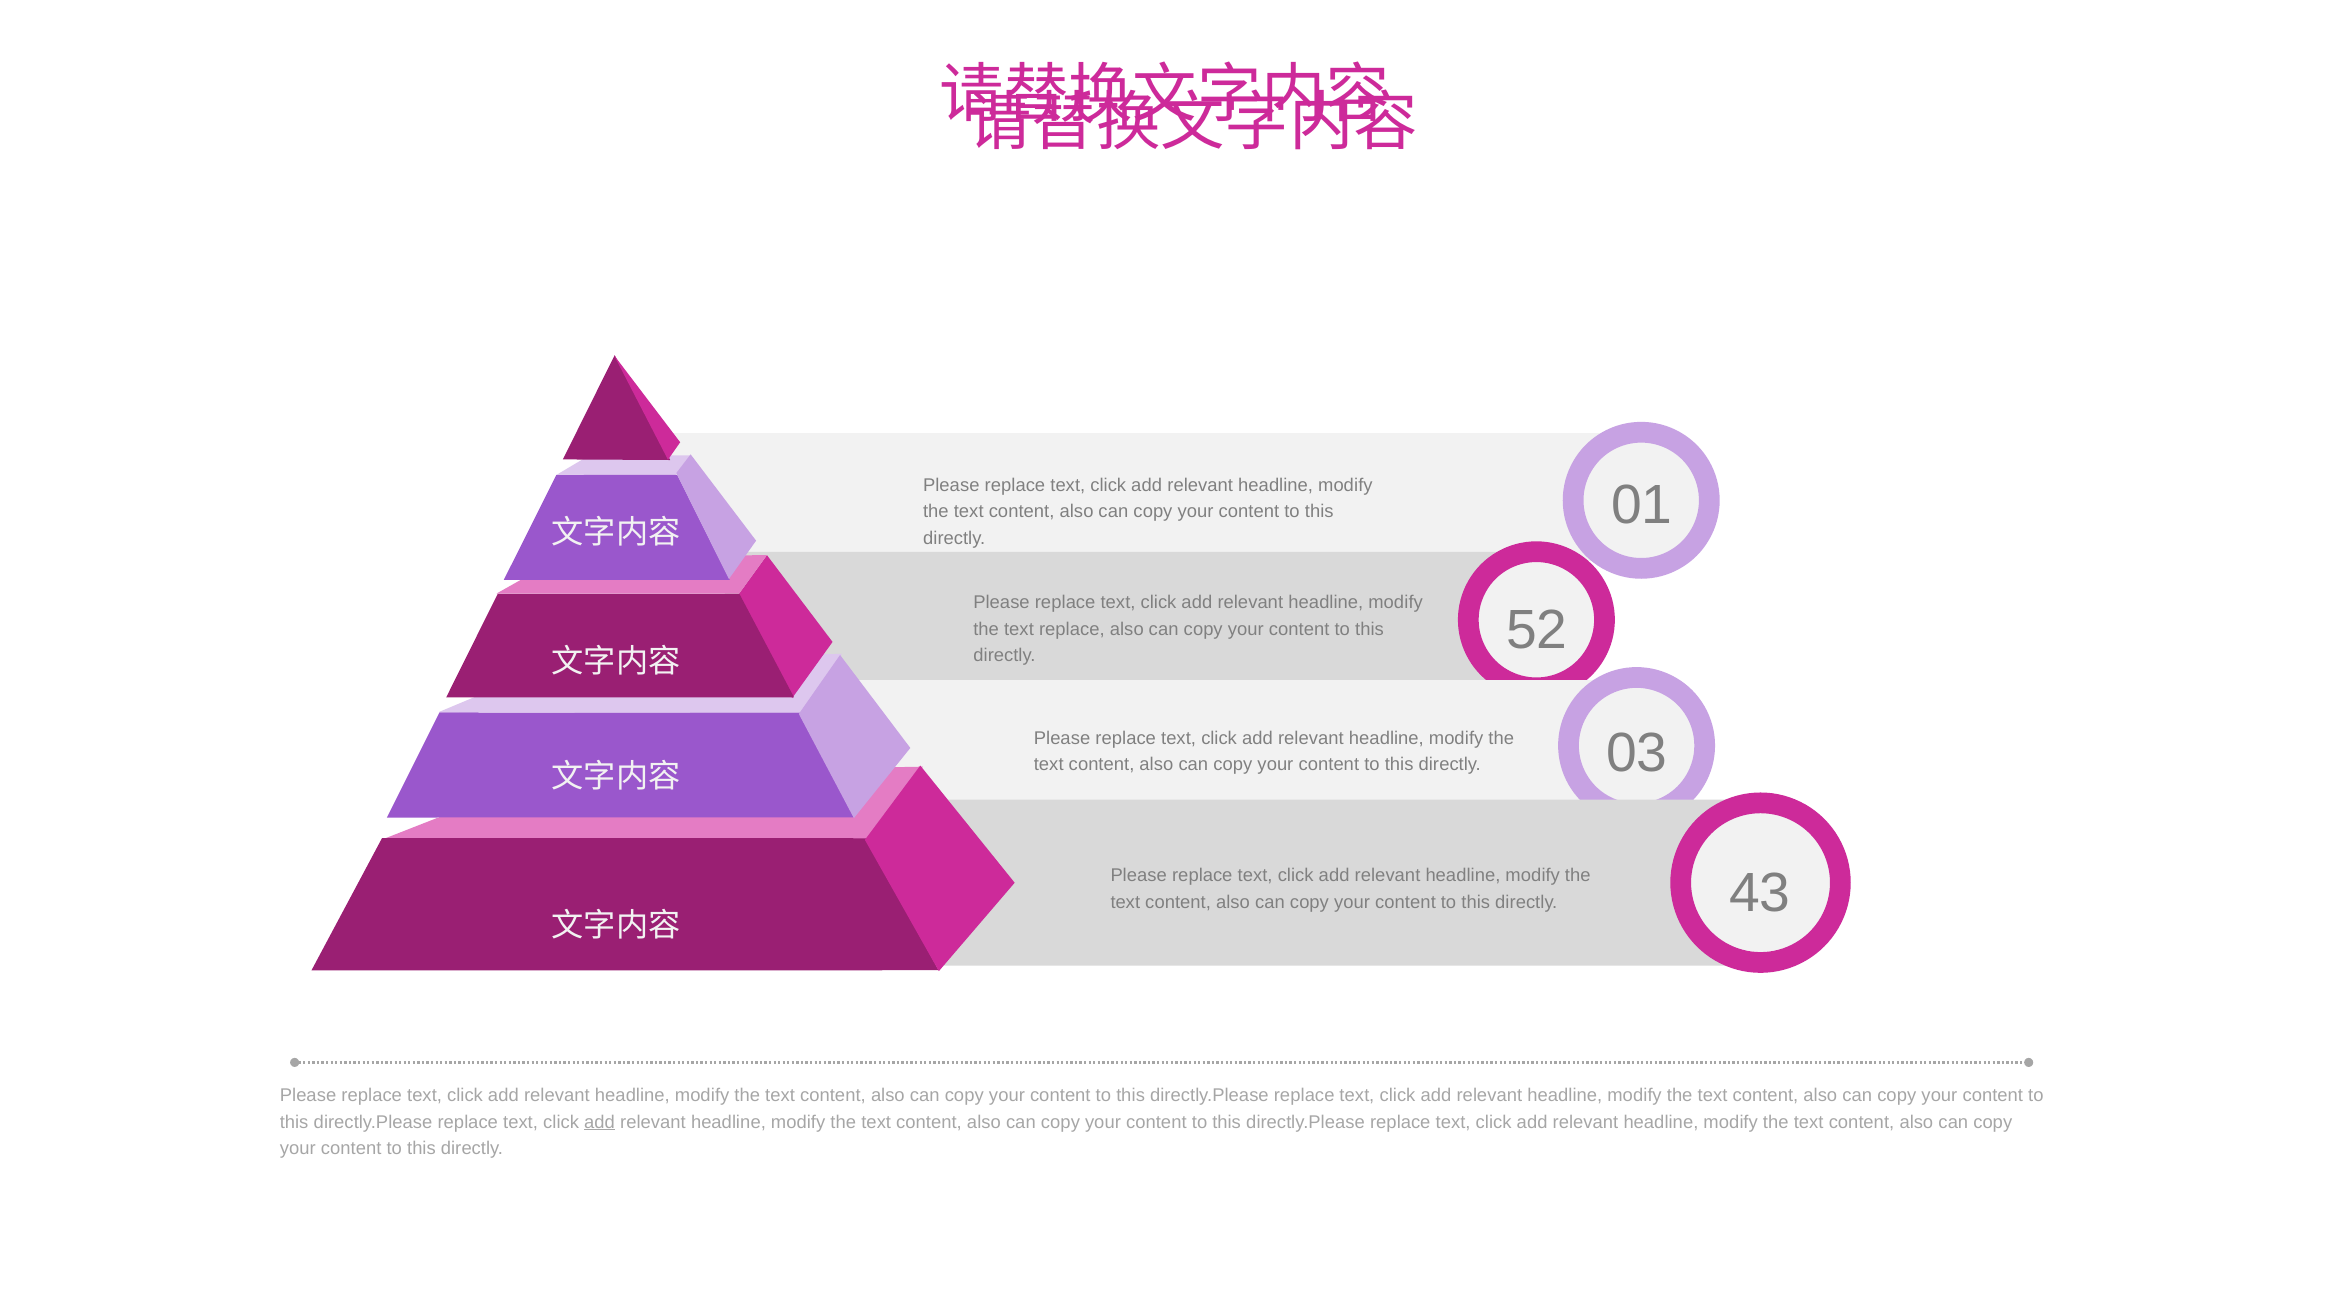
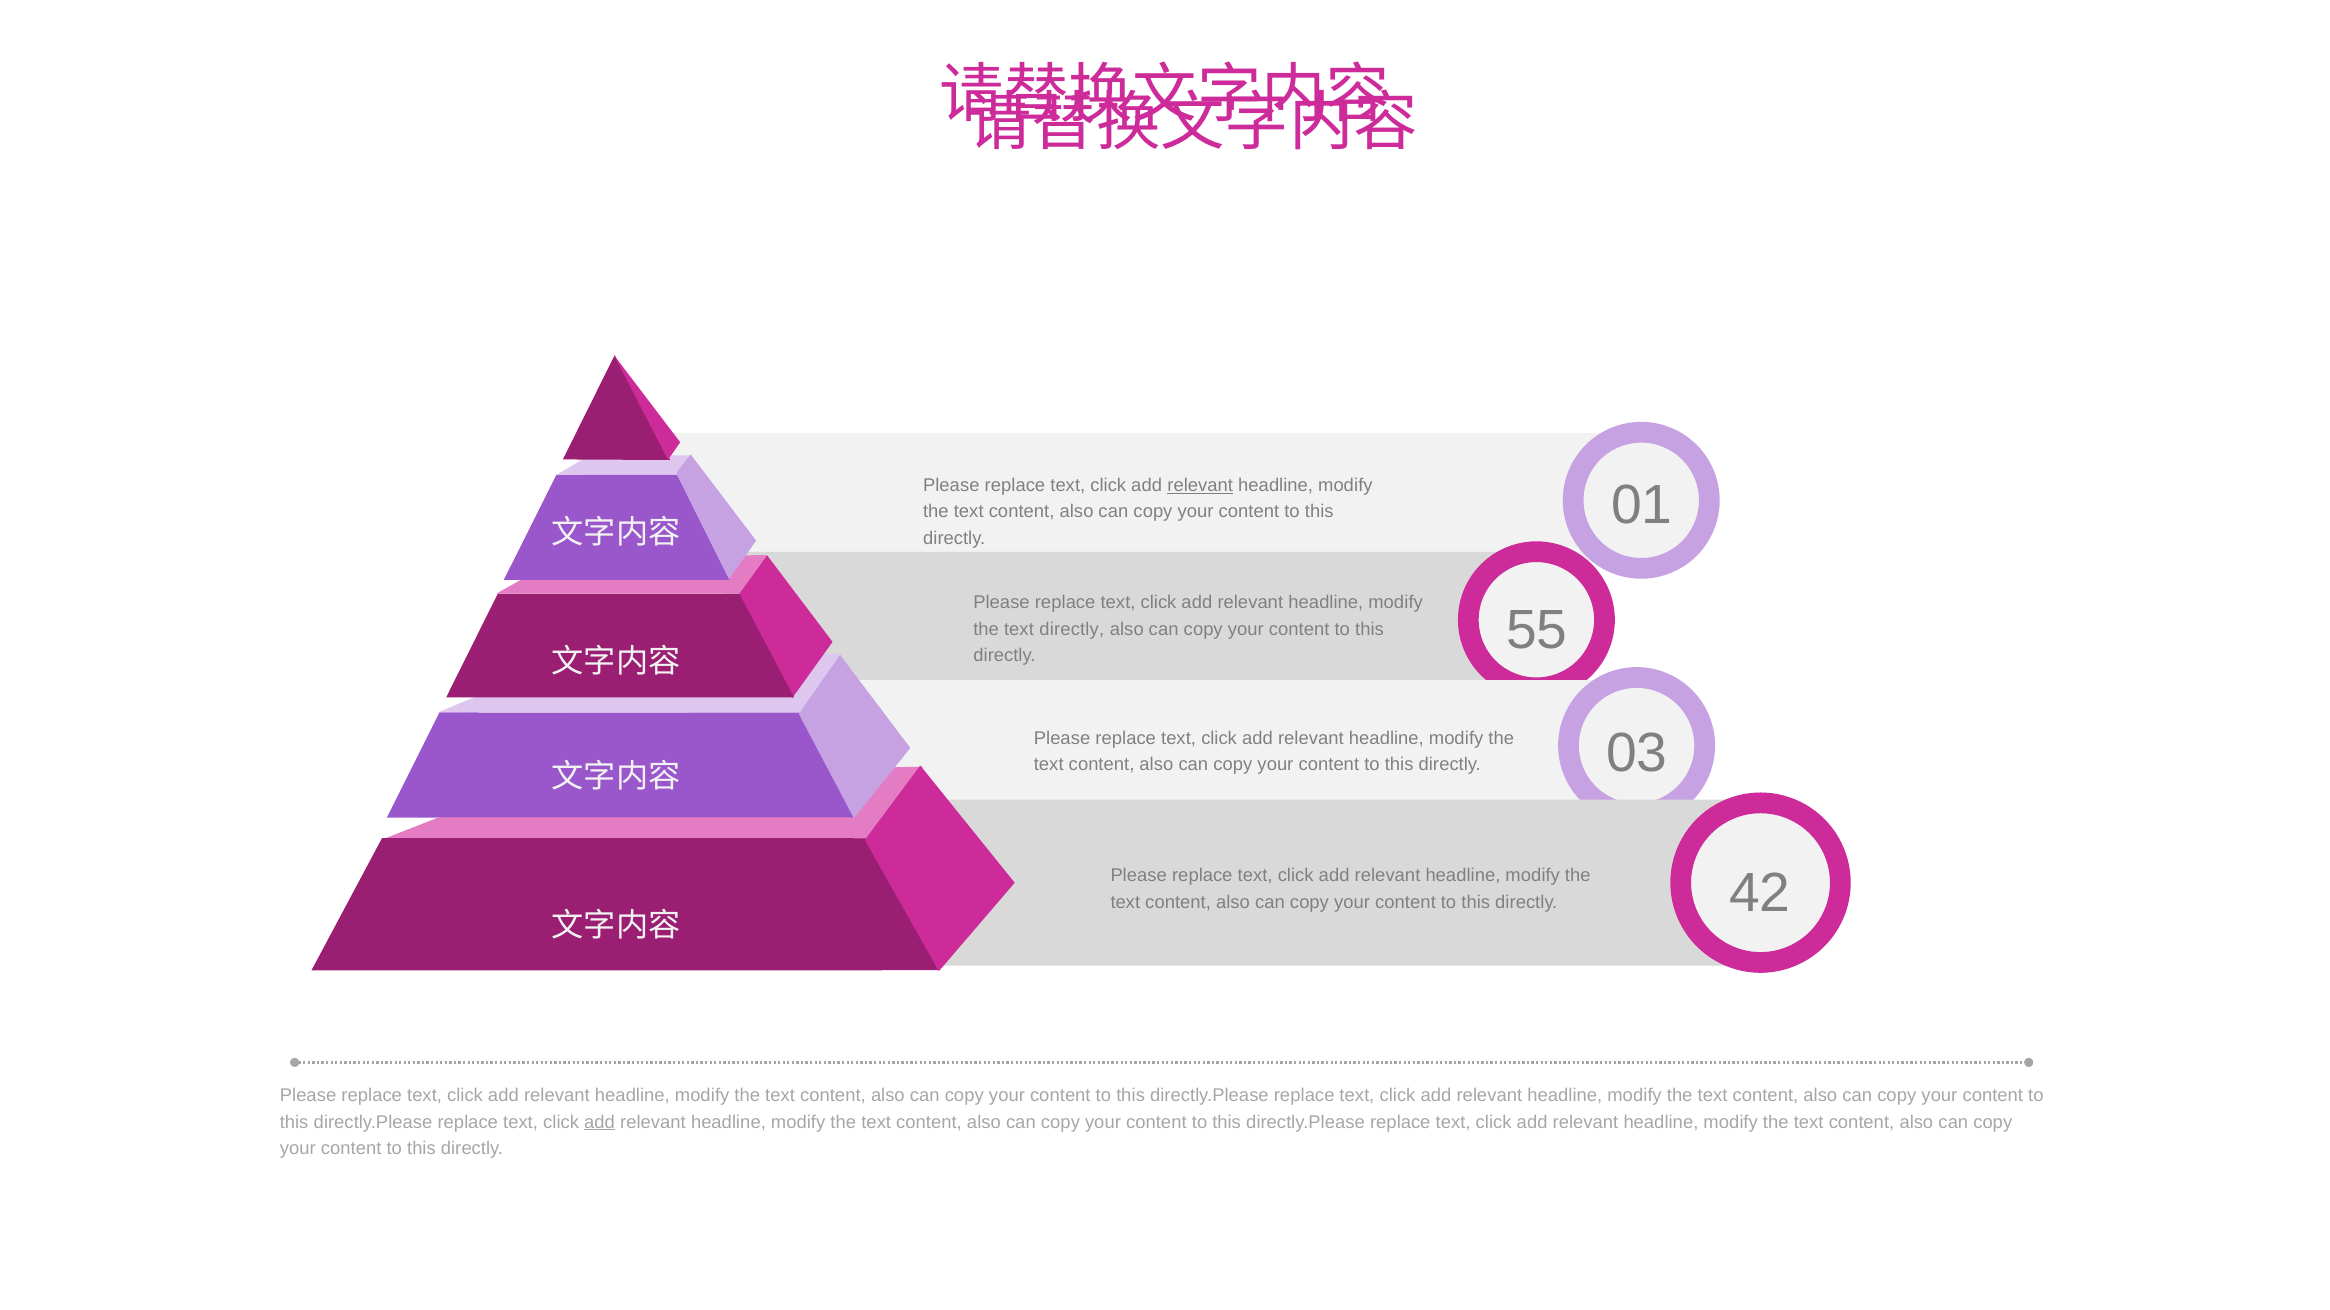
relevant at (1200, 486) underline: none -> present
text replace: replace -> directly
52: 52 -> 55
43: 43 -> 42
